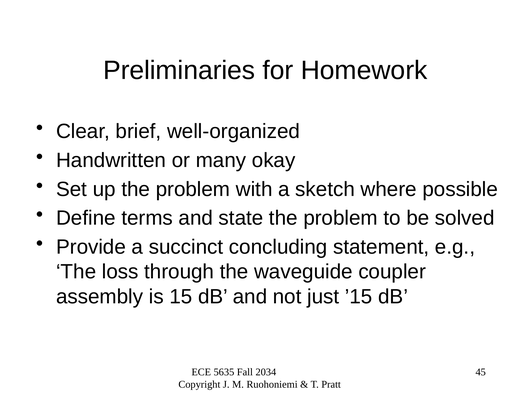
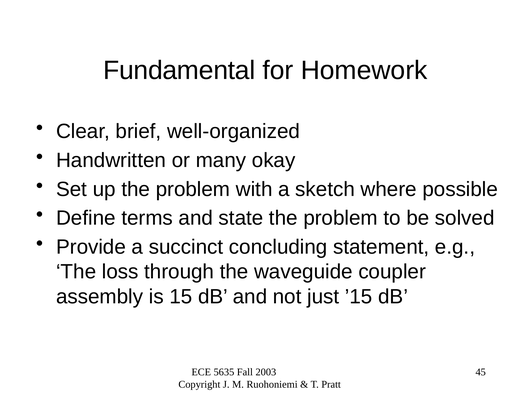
Preliminaries: Preliminaries -> Fundamental
2034: 2034 -> 2003
